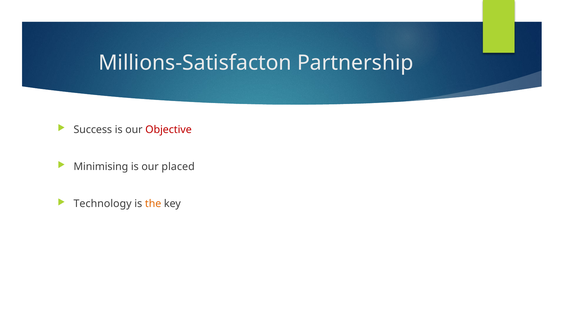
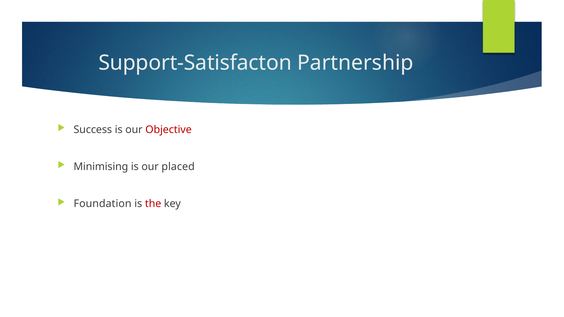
Millions-Satisfacton: Millions-Satisfacton -> Support-Satisfacton
Technology: Technology -> Foundation
the colour: orange -> red
